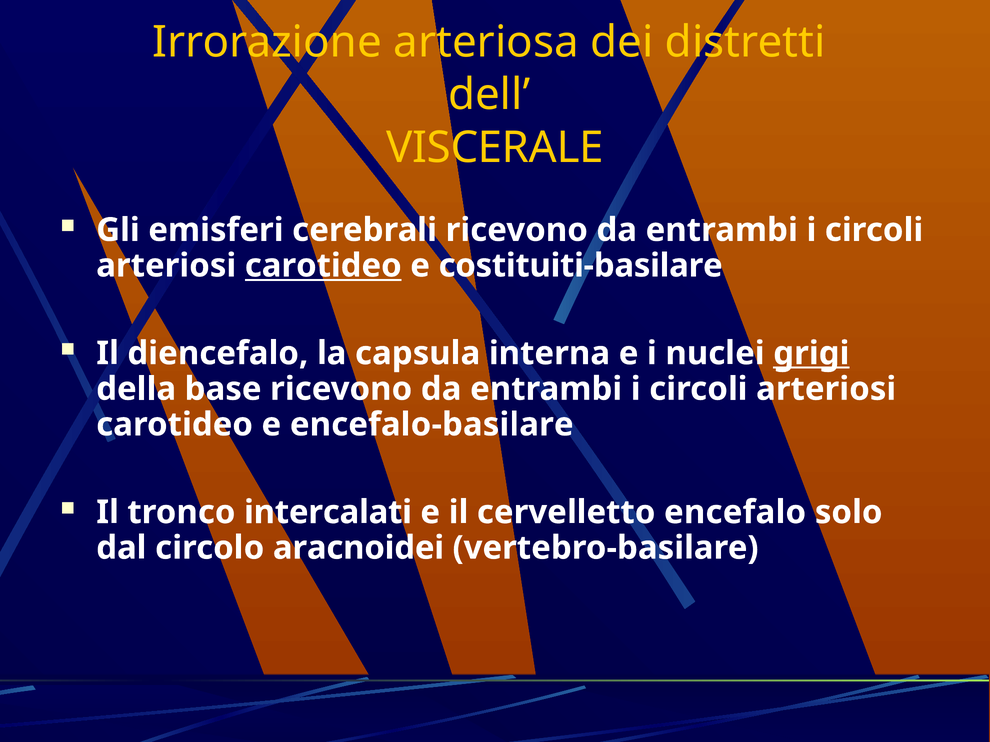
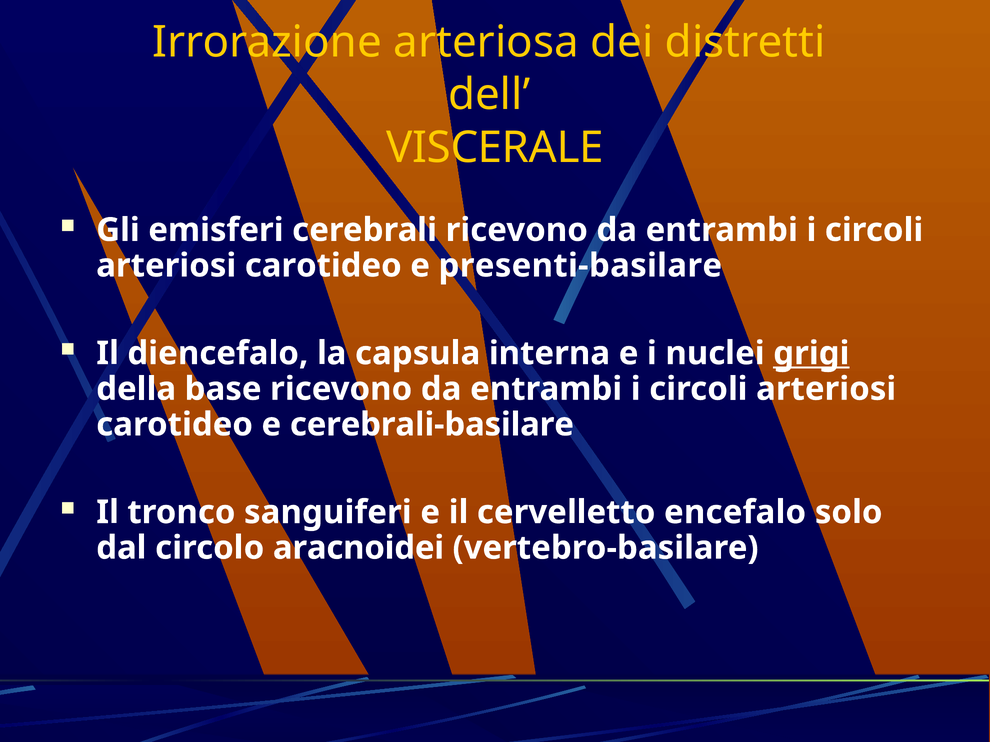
carotideo at (323, 266) underline: present -> none
costituiti-basilare: costituiti-basilare -> presenti-basilare
encefalo-basilare: encefalo-basilare -> cerebrali-basilare
intercalati: intercalati -> sanguiferi
